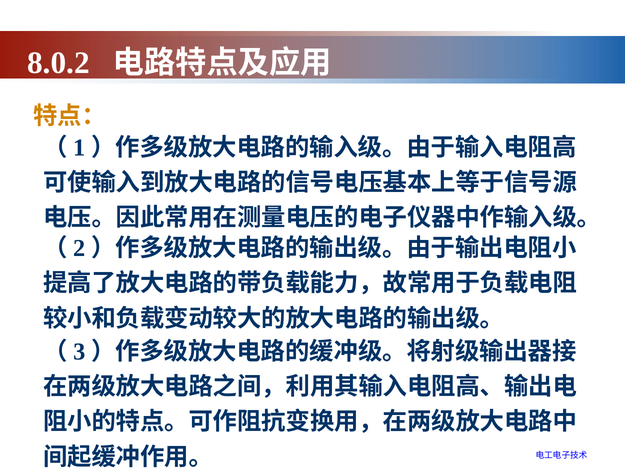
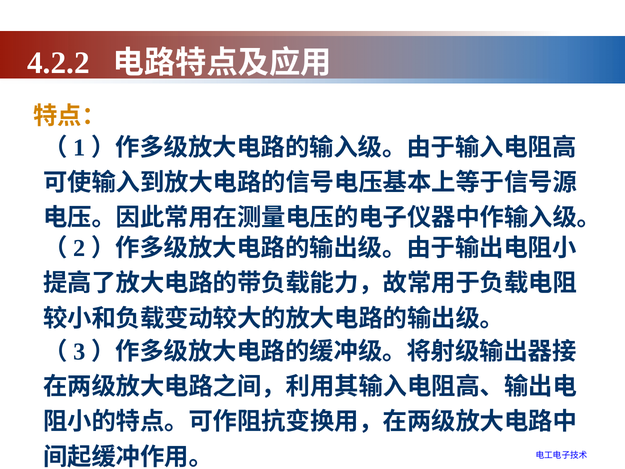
8.0.2: 8.0.2 -> 4.2.2
